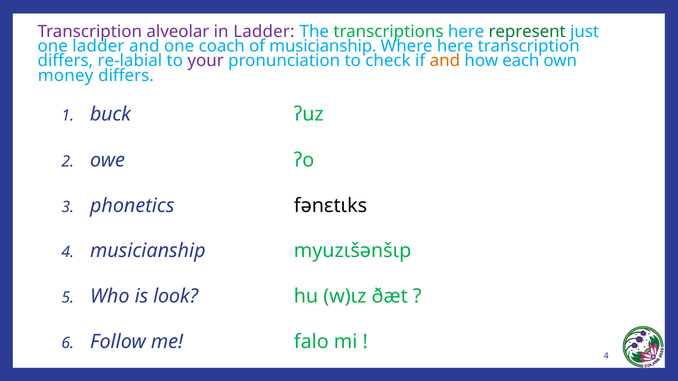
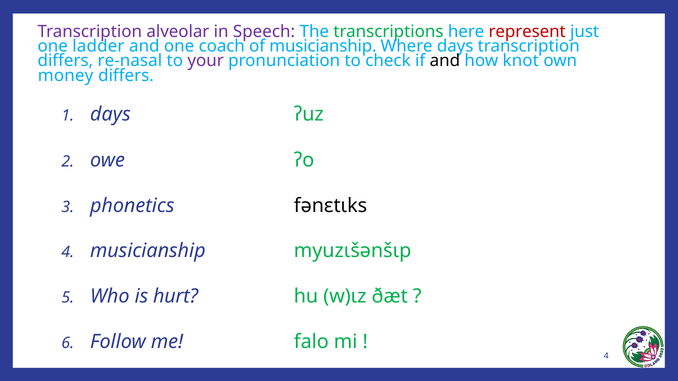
in Ladder: Ladder -> Speech
represent colour: green -> red
Where here: here -> days
re-labial: re-labial -> re-nasal
and at (445, 61) colour: orange -> black
each: each -> knot
buck at (111, 114): buck -> days
look: look -> hurt
